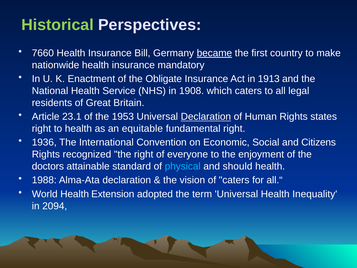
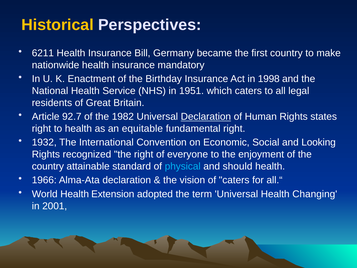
Historical colour: light green -> yellow
7660: 7660 -> 6211
became underline: present -> none
Obligate: Obligate -> Birthday
1913: 1913 -> 1998
1908: 1908 -> 1951
23.1: 23.1 -> 92.7
1953: 1953 -> 1982
1936: 1936 -> 1932
Citizens: Citizens -> Looking
doctors at (48, 166): doctors -> country
1988: 1988 -> 1966
Inequality: Inequality -> Changing
2094: 2094 -> 2001
